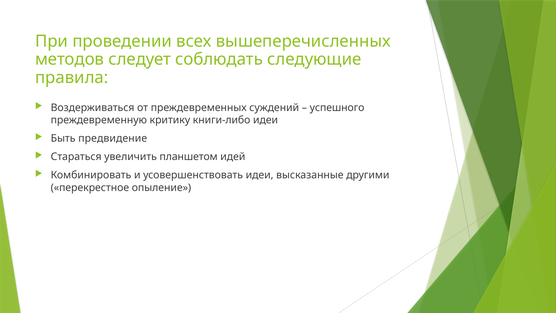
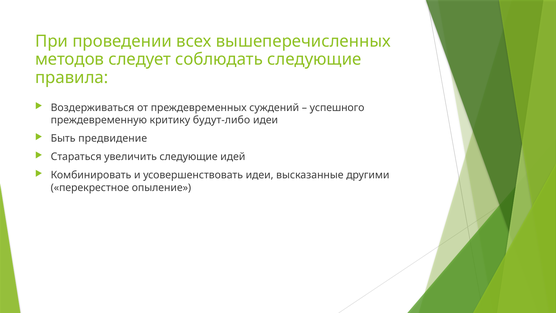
книги-либо: книги-либо -> будут-либо
увеличить планшетом: планшетом -> следующие
